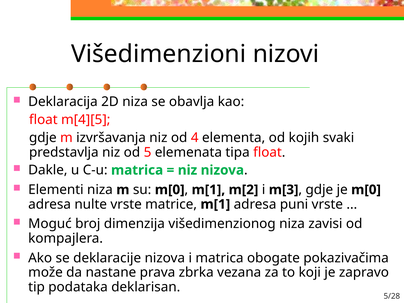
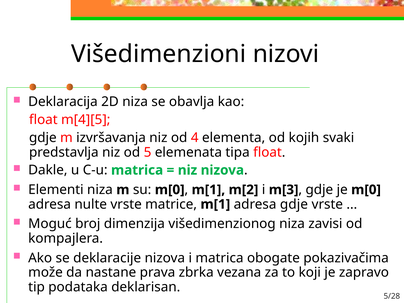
adresa puni: puni -> gdje
